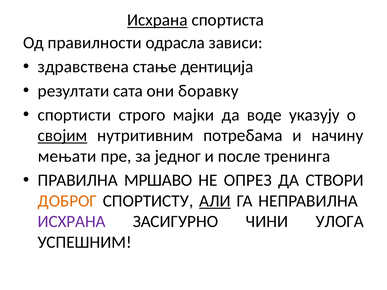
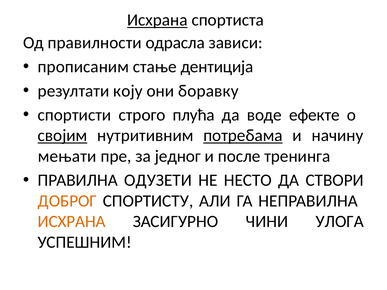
здравствена: здравствена -> прописаним
сата: сата -> коју
мајки: мајки -> плућа
указују: указују -> ефекте
потребама underline: none -> present
МРШАВО: МРШАВО -> ОДУЗЕТИ
ОПРЕЗ: ОПРЕЗ -> НЕСТО
АЛИ underline: present -> none
ИСХРАНА at (72, 222) colour: purple -> orange
